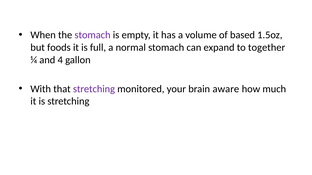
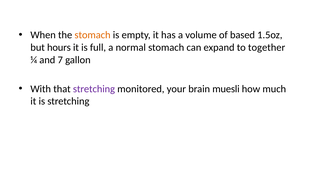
stomach at (93, 35) colour: purple -> orange
foods: foods -> hours
4: 4 -> 7
aware: aware -> muesli
